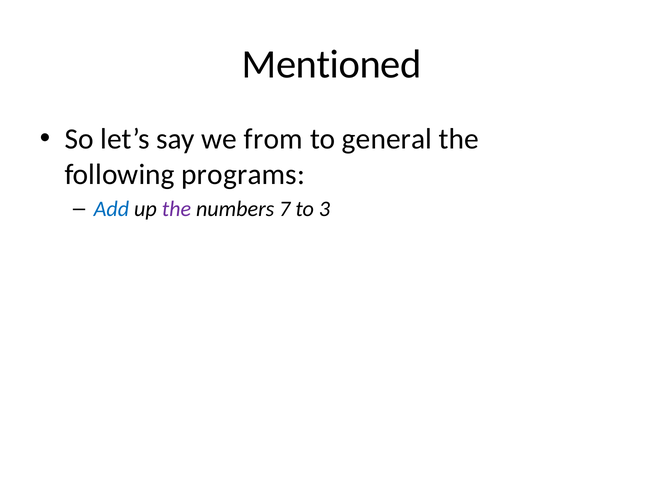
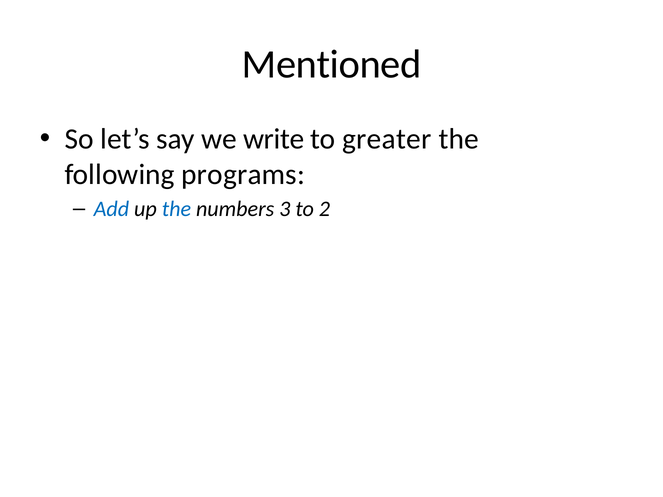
from: from -> write
general: general -> greater
the at (176, 209) colour: purple -> blue
7: 7 -> 3
3: 3 -> 2
